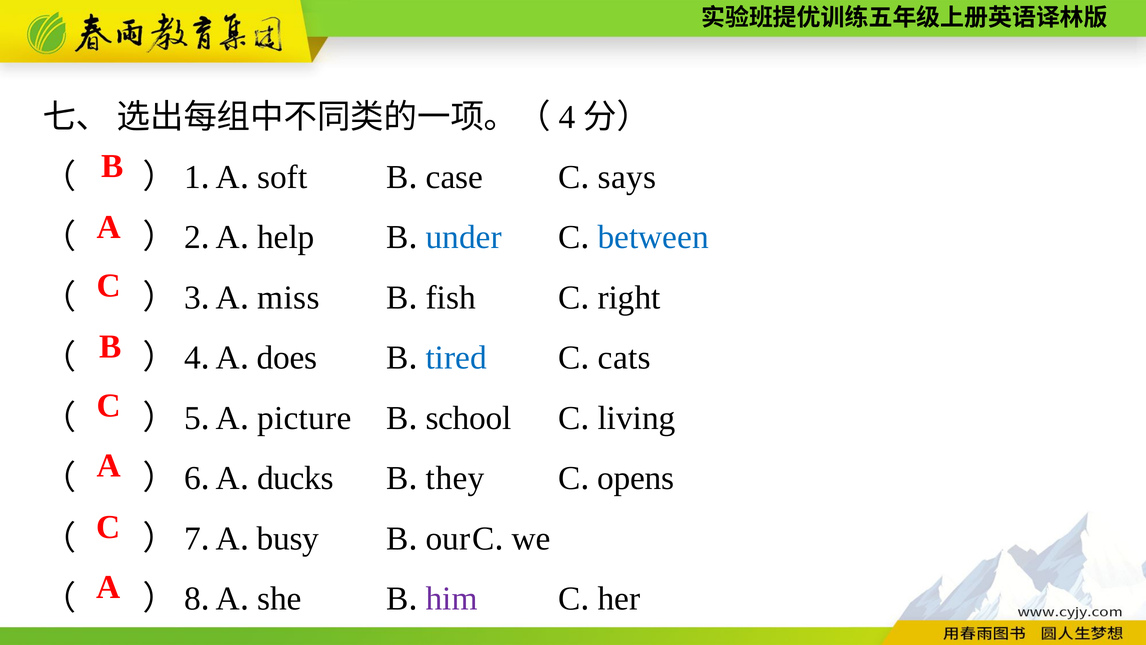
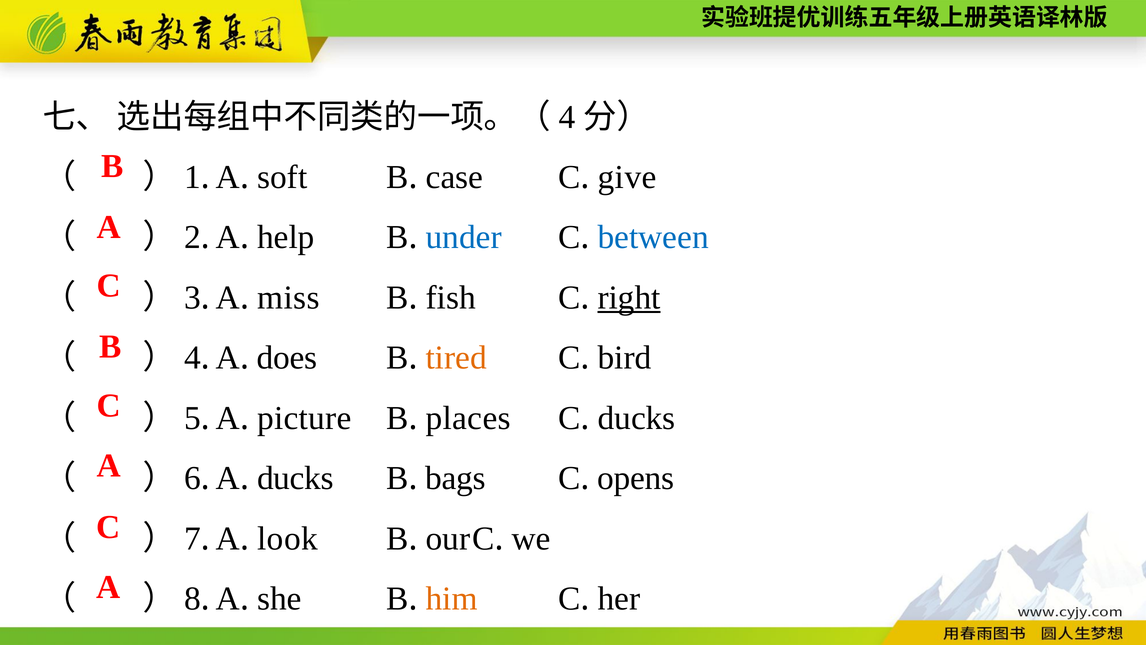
says: says -> give
right underline: none -> present
tired colour: blue -> orange
cats: cats -> bird
school: school -> places
living at (637, 418): living -> ducks
they: they -> bags
busy: busy -> look
him colour: purple -> orange
